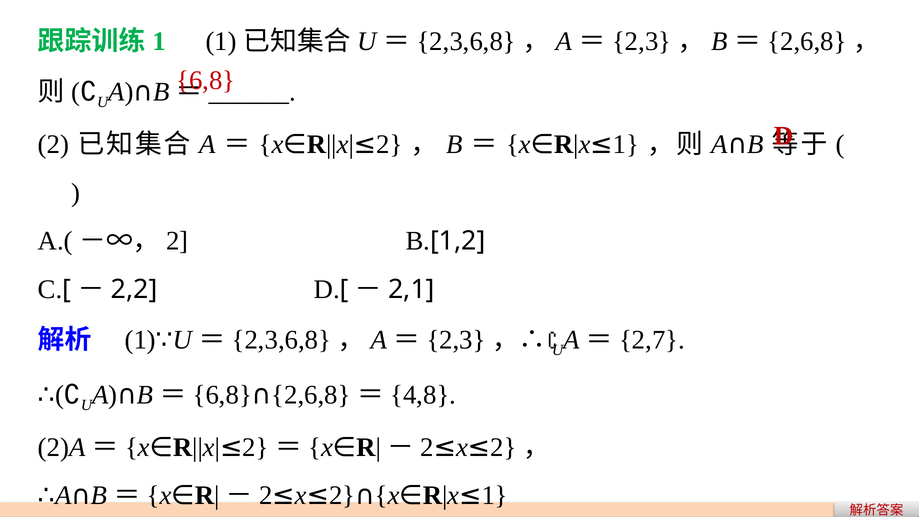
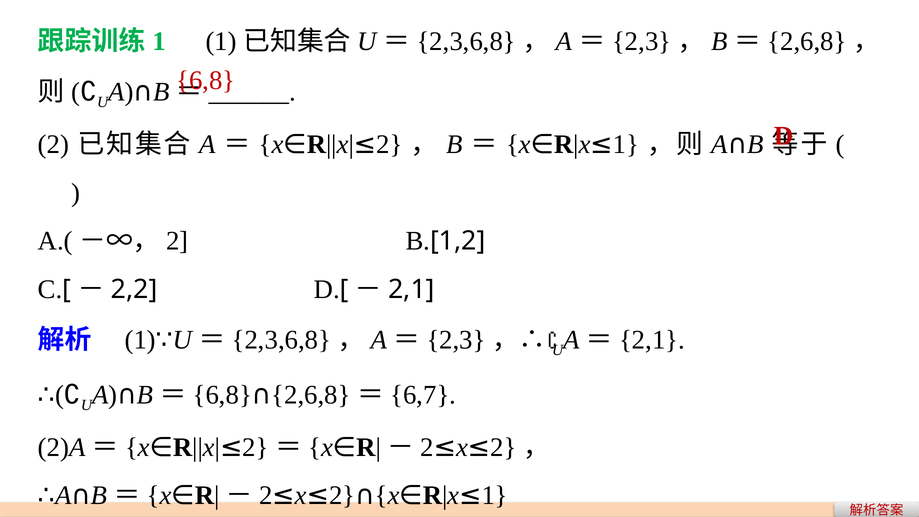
2,7 at (652, 340): 2,7 -> 2,1
4,8: 4,8 -> 6,7
